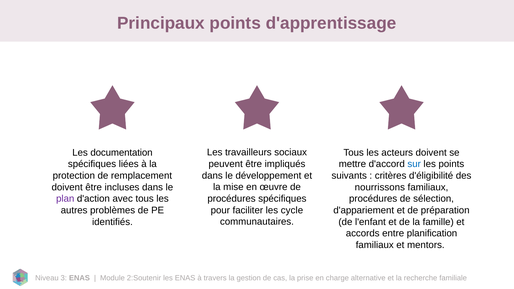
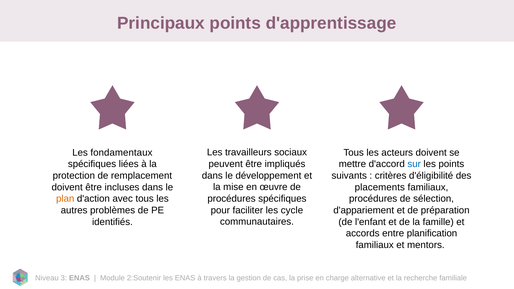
documentation: documentation -> fondamentaux
nourrissons: nourrissons -> placements
plan colour: purple -> orange
